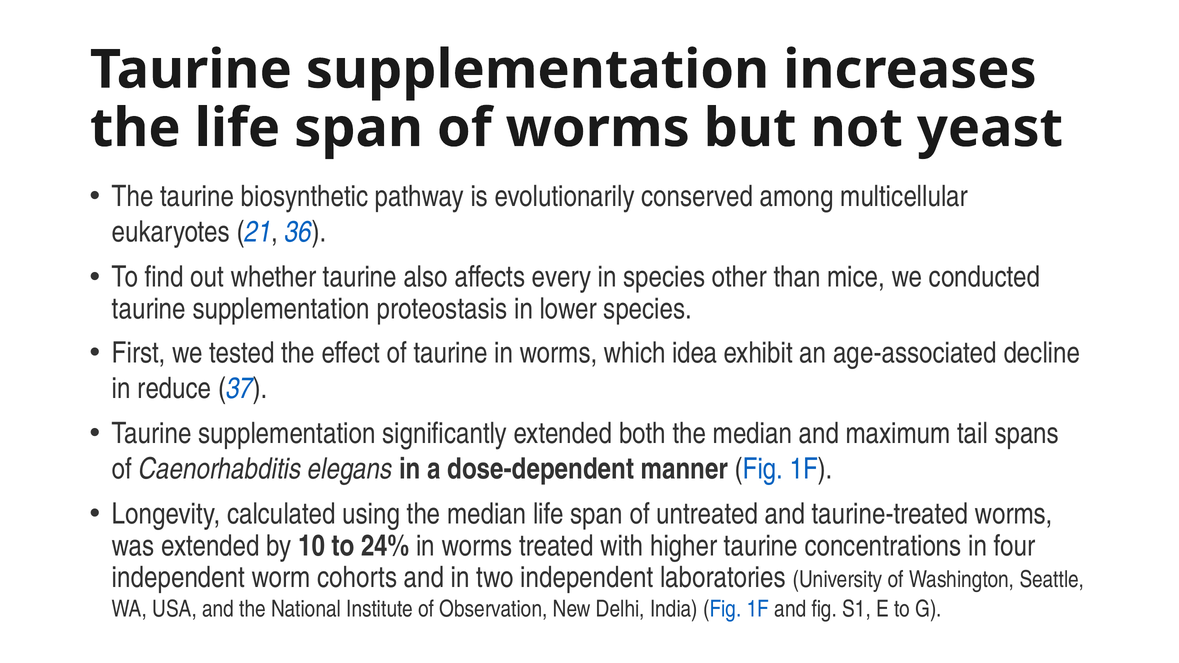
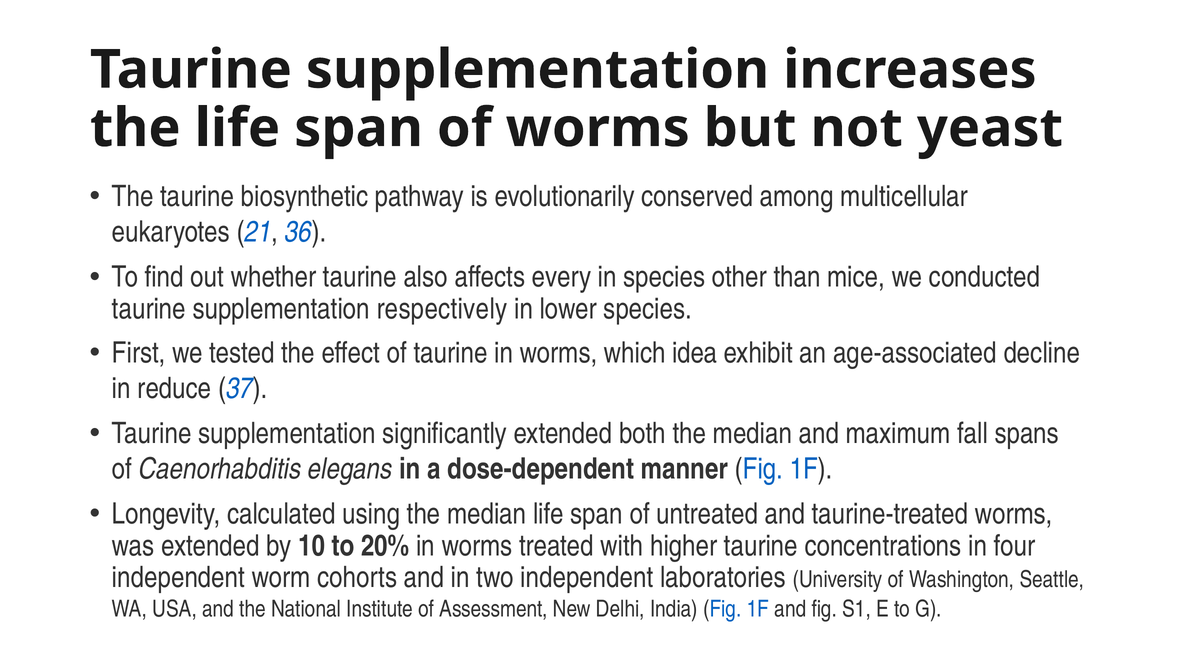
proteostasis: proteostasis -> respectively
tail: tail -> fall
24%: 24% -> 20%
Observation: Observation -> Assessment
